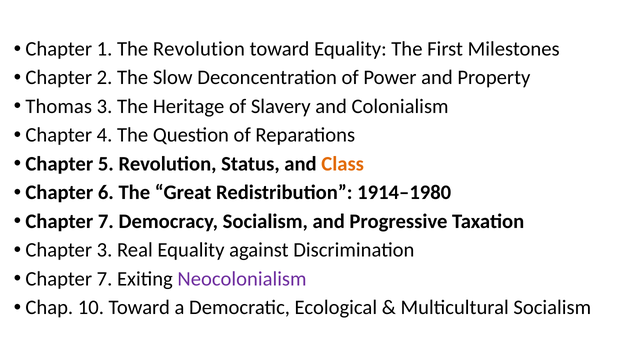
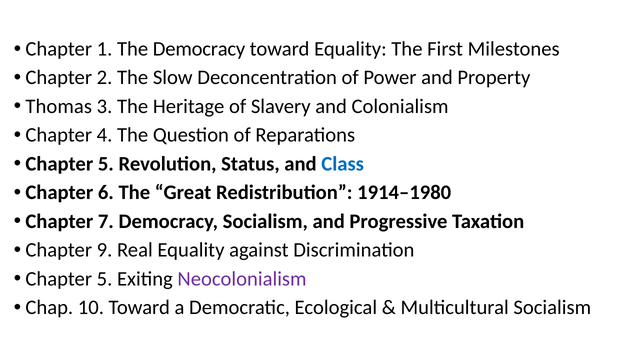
The Revolution: Revolution -> Democracy
Class colour: orange -> blue
Chapter 3: 3 -> 9
7 at (105, 279): 7 -> 5
